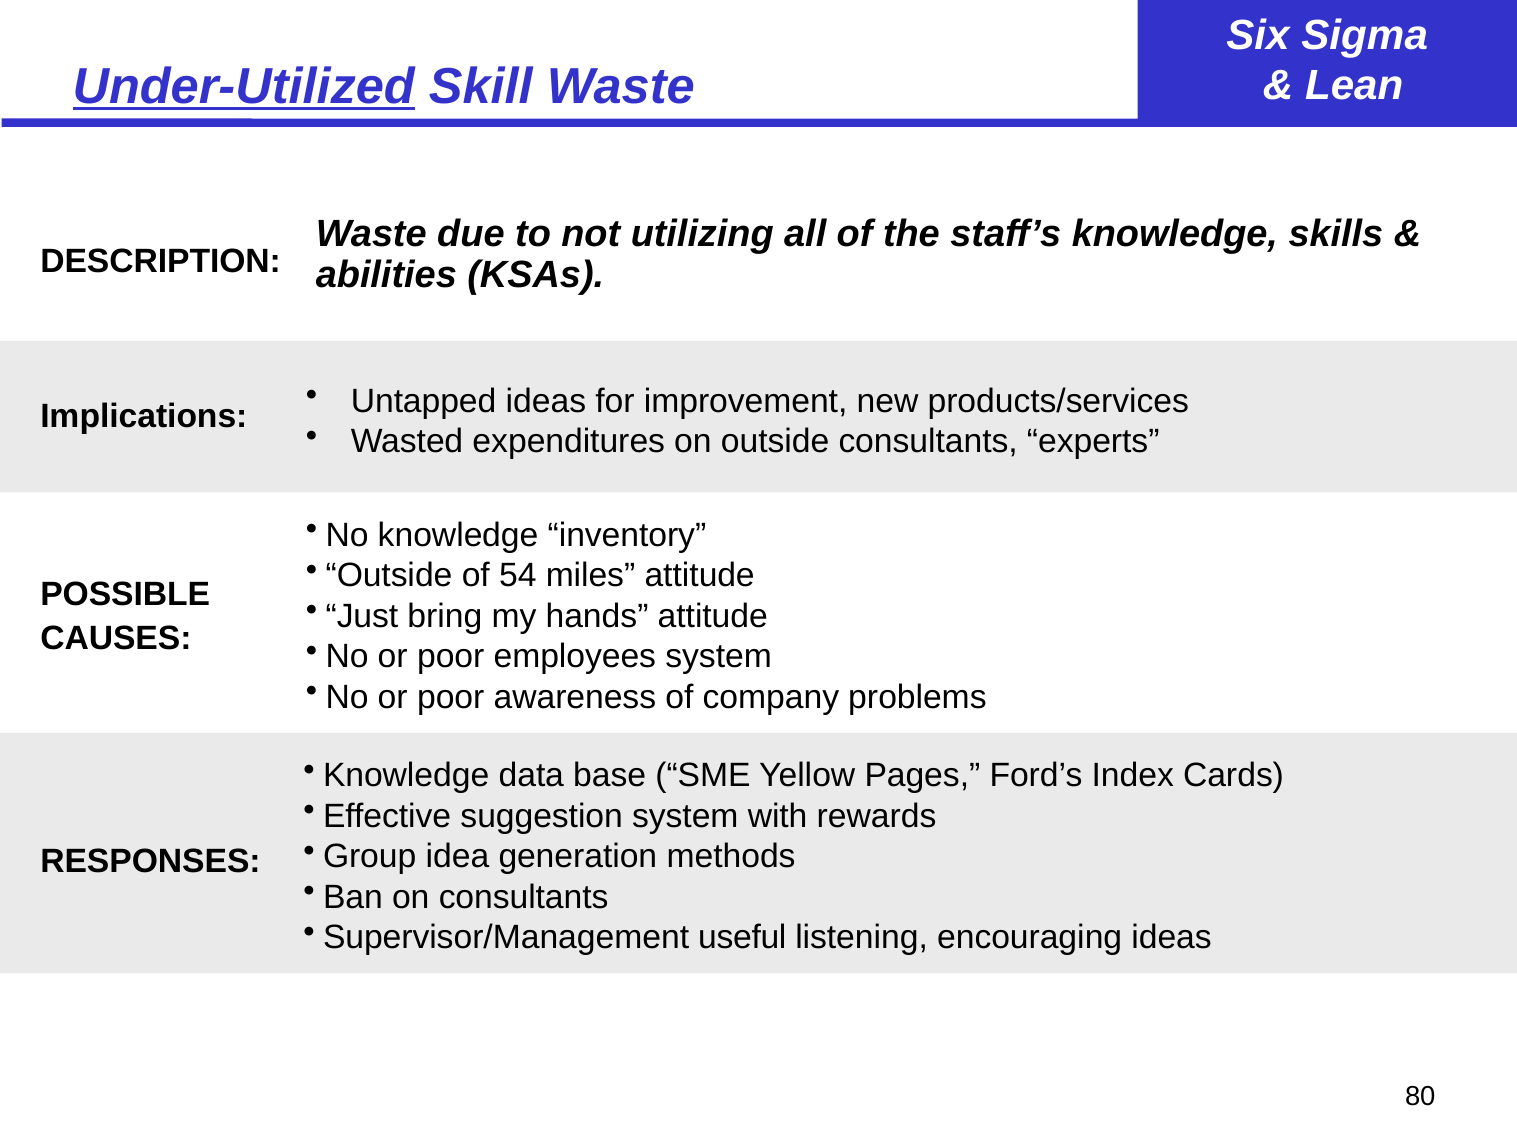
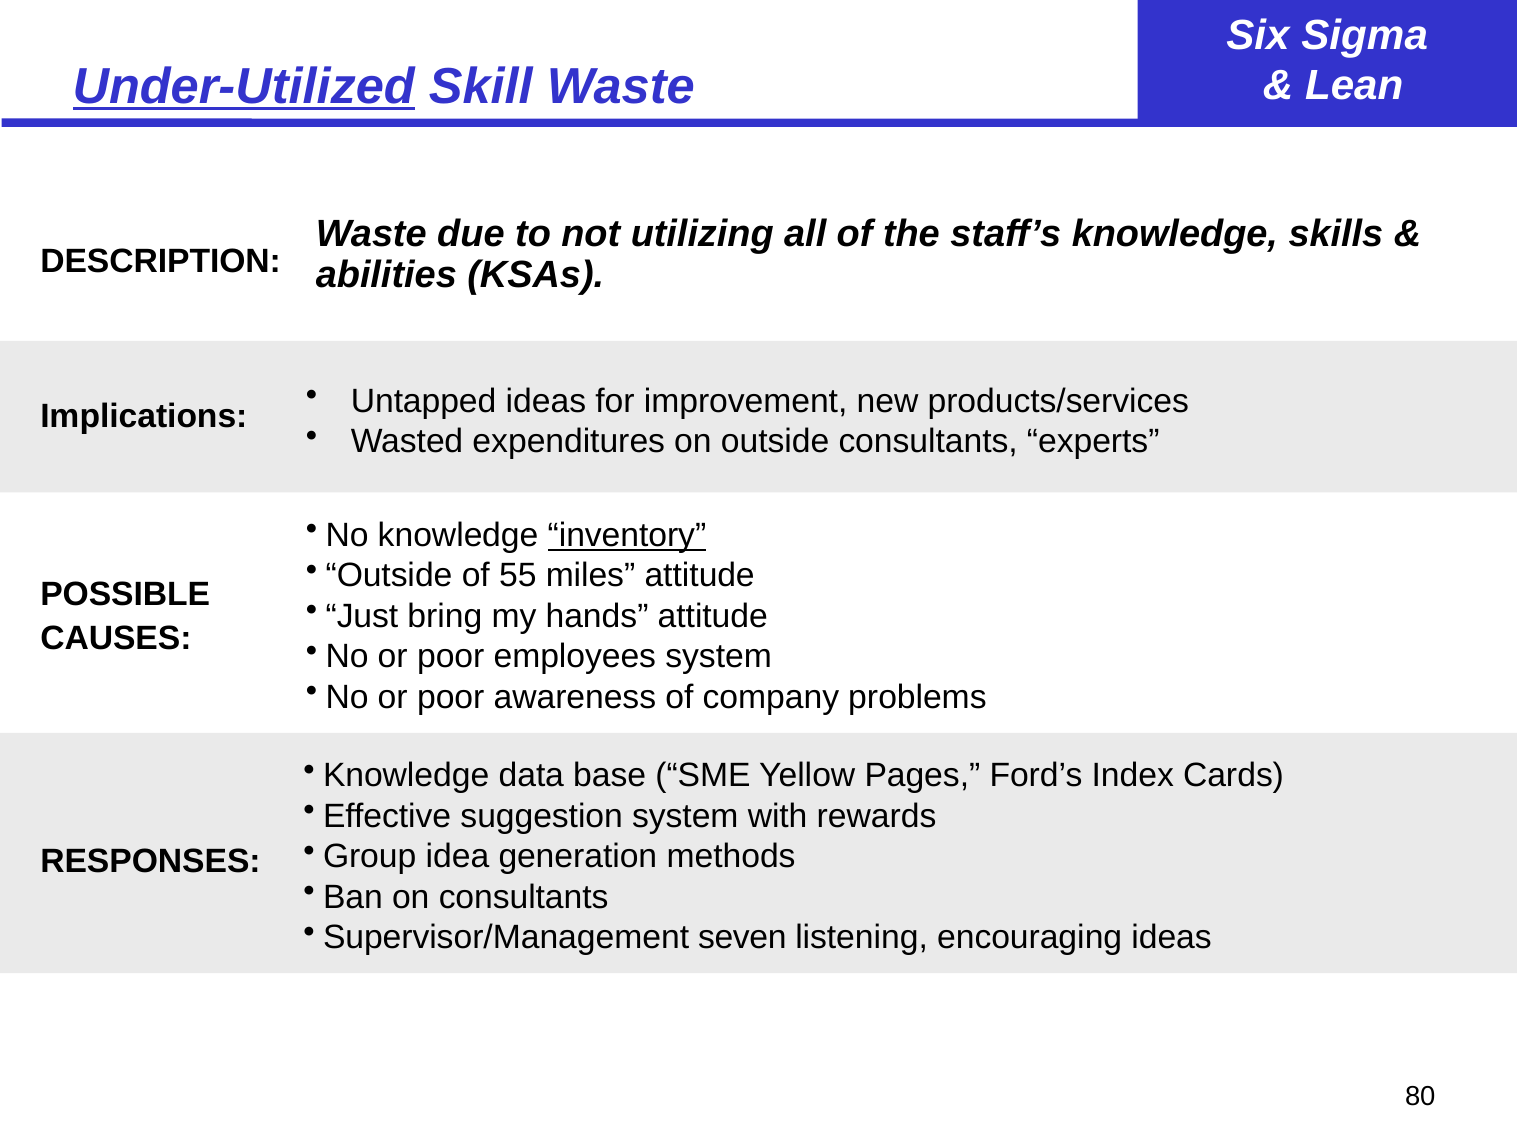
inventory underline: none -> present
54: 54 -> 55
useful: useful -> seven
